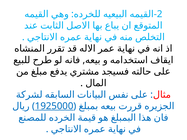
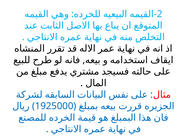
1925000 underline: present -> none
